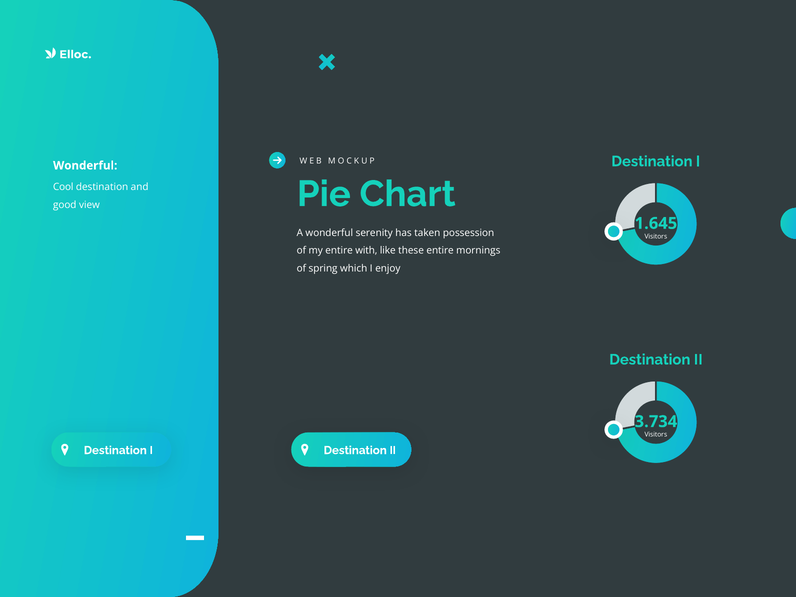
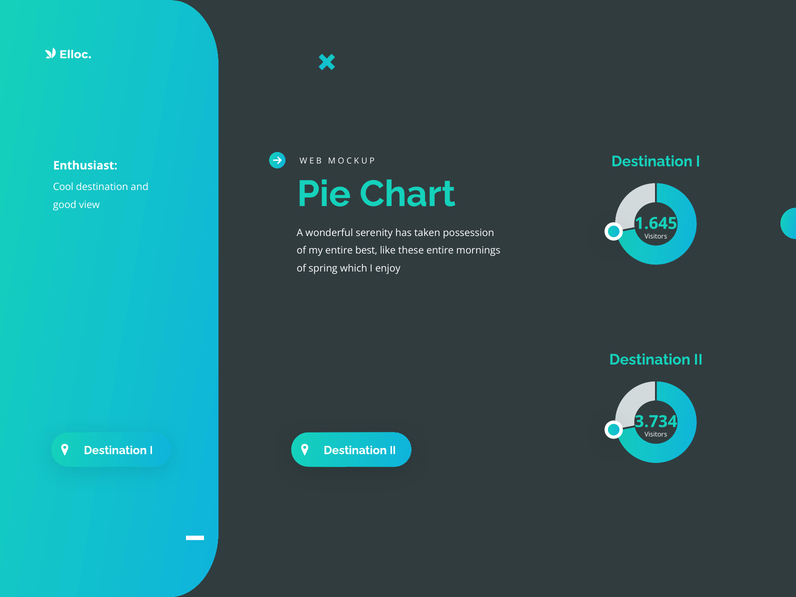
Wonderful at (85, 166): Wonderful -> Enthusiast
with: with -> best
